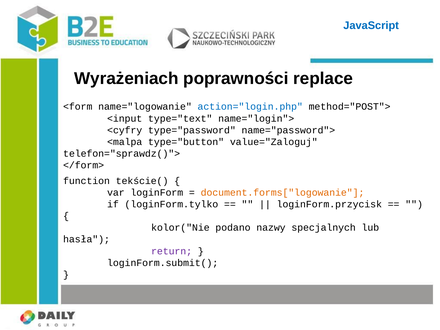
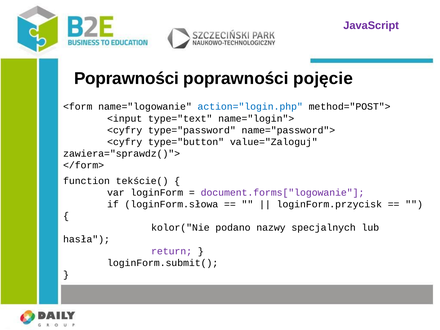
JavaScript colour: blue -> purple
Wyrażeniach at (126, 79): Wyrażeniach -> Poprawności
replace: replace -> pojęcie
<malpa at (125, 142): <malpa -> <cyfry
telefon="sprawdz()">: telefon="sprawdz()"> -> zawiera="sprawdz()">
document.forms["logowanie colour: orange -> purple
loginForm.tylko: loginForm.tylko -> loginForm.słowa
